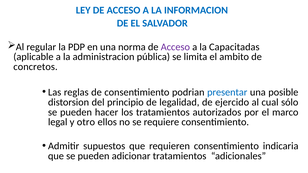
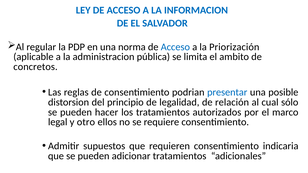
Acceso at (175, 47) colour: purple -> blue
Capacitadas: Capacitadas -> Priorización
ejercido: ejercido -> relación
